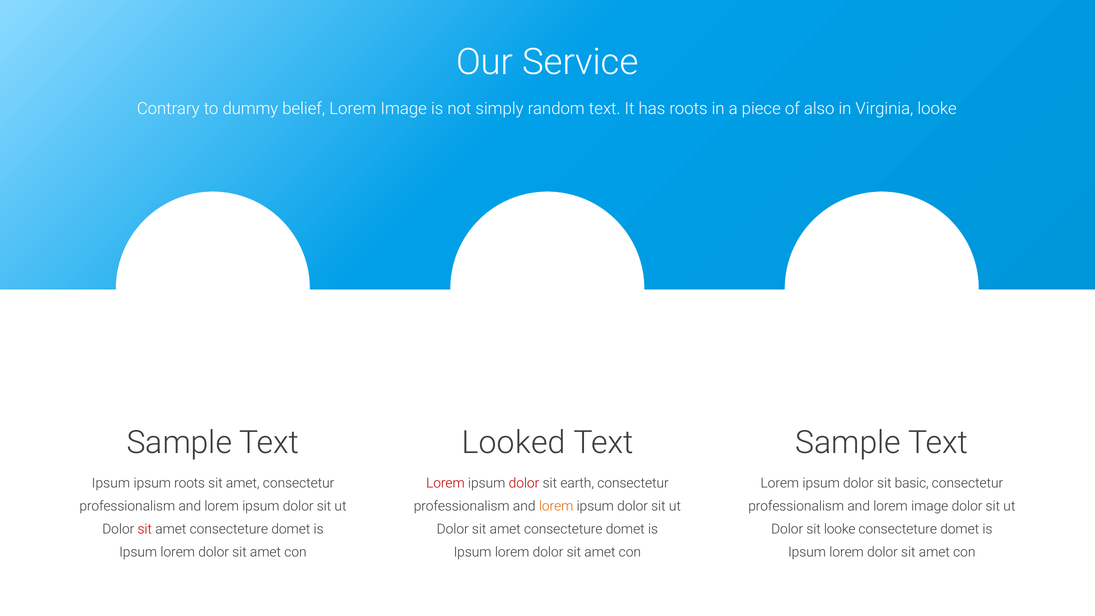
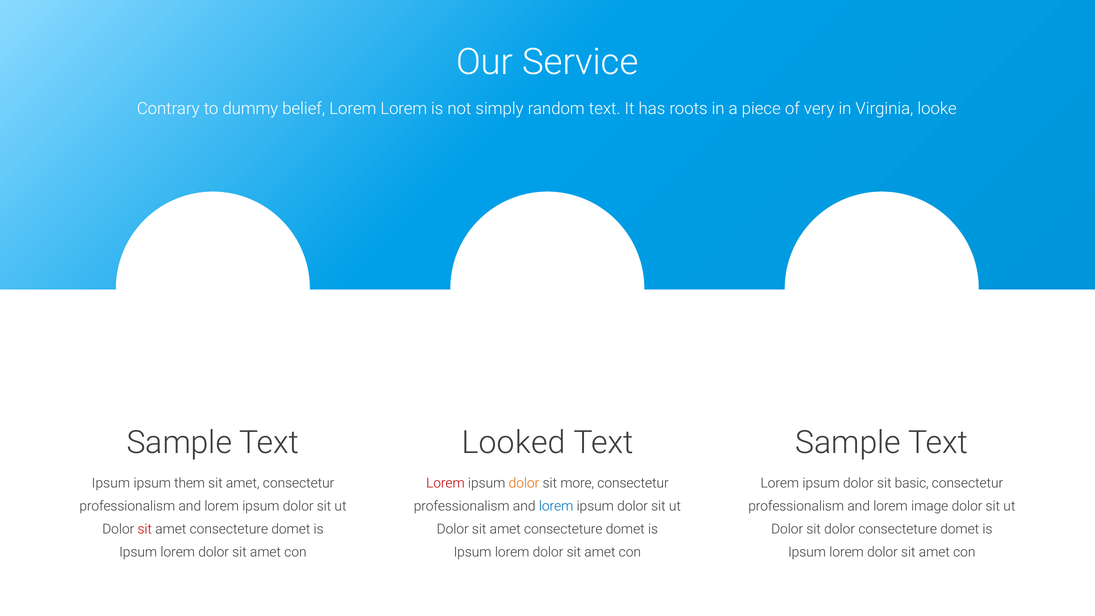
belief Lorem Image: Image -> Lorem
also: also -> very
ipsum roots: roots -> them
dolor at (524, 483) colour: red -> orange
earth: earth -> more
lorem at (556, 506) colour: orange -> blue
sit looke: looke -> dolor
